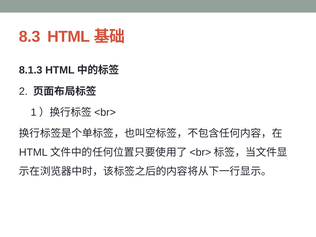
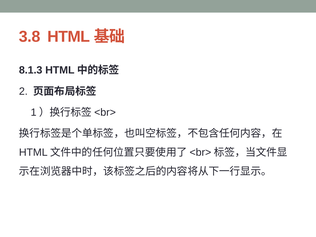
8.3: 8.3 -> 3.8
